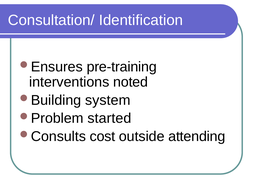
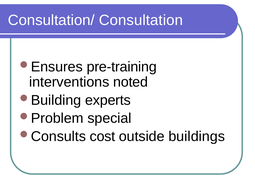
Identification: Identification -> Consultation
system: system -> experts
started: started -> special
attending: attending -> buildings
